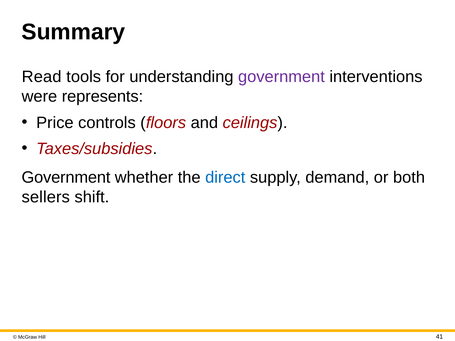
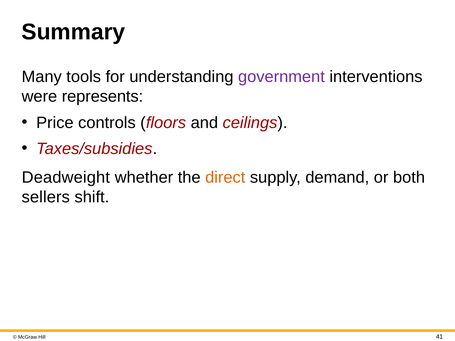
Read: Read -> Many
Government at (66, 178): Government -> Deadweight
direct colour: blue -> orange
